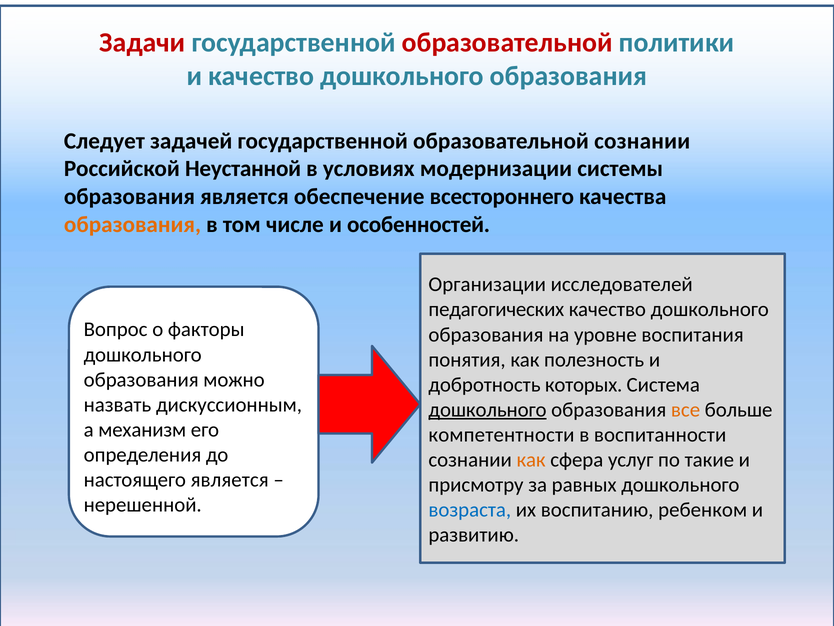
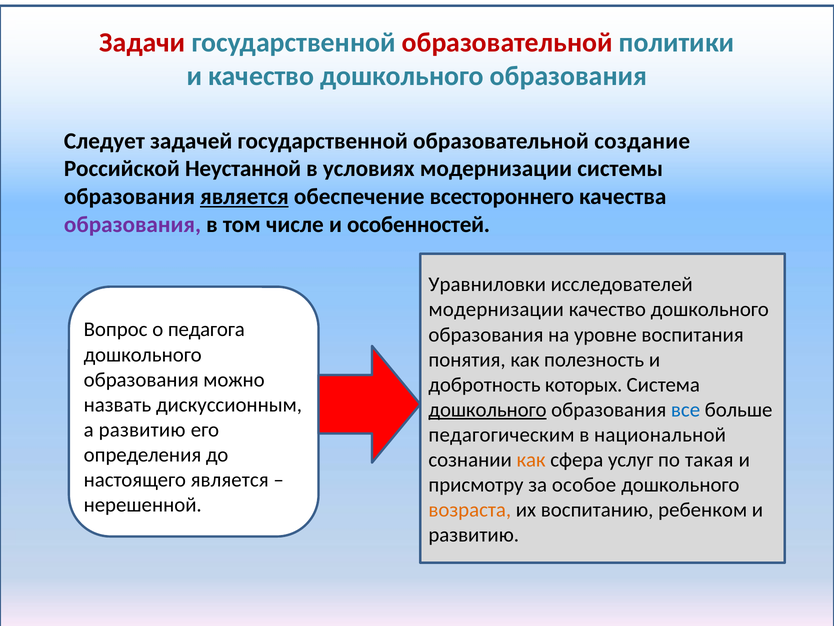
образовательной сознании: сознании -> создание
является at (244, 197) underline: none -> present
образования at (132, 224) colour: orange -> purple
Организации: Организации -> Уравниловки
педагогических at (496, 309): педагогических -> модернизации
факторы: факторы -> педагога
все colour: orange -> blue
а механизм: механизм -> развитию
компетентности: компетентности -> педагогическим
воспитанности: воспитанности -> национальной
такие: такие -> такая
равных: равных -> особое
возраста colour: blue -> orange
